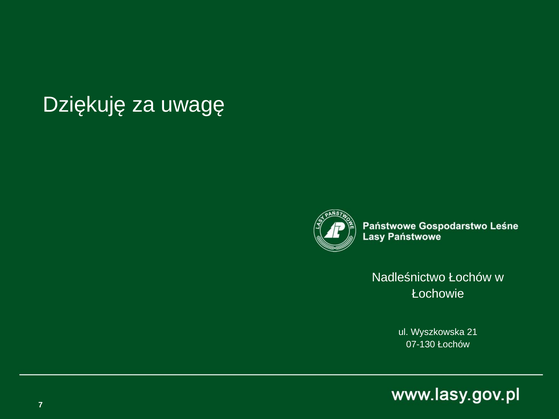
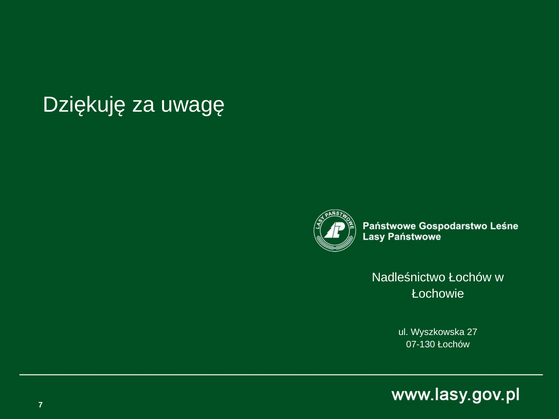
21: 21 -> 27
